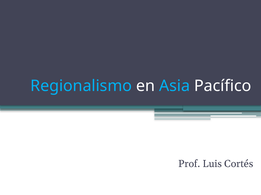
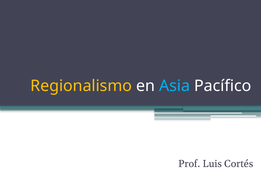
Regionalismo colour: light blue -> yellow
